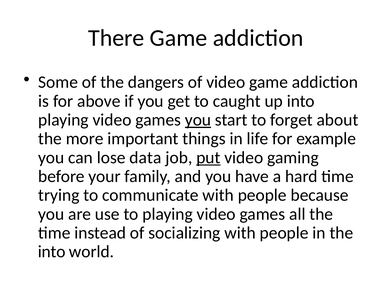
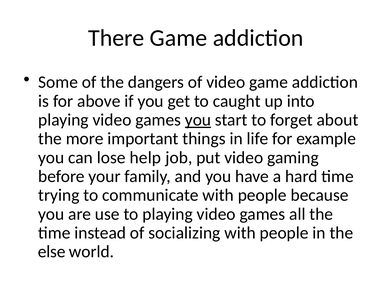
data: data -> help
put underline: present -> none
into at (52, 252): into -> else
